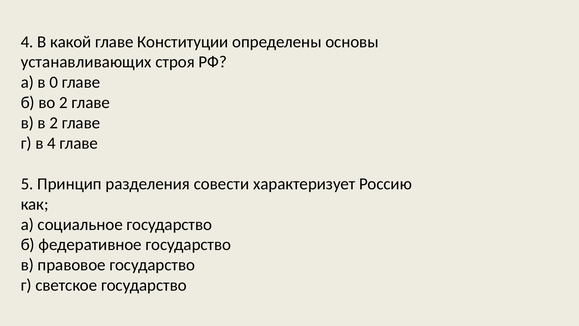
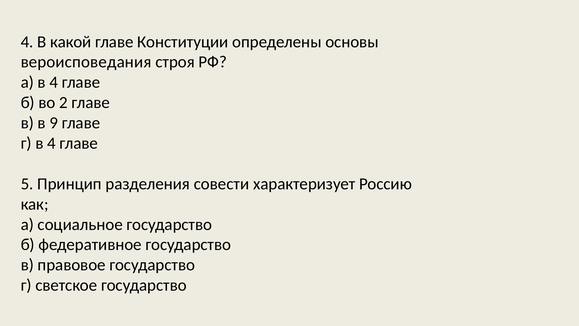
устанавливающих: устанавливающих -> вероисповедания
а в 0: 0 -> 4
в 2: 2 -> 9
